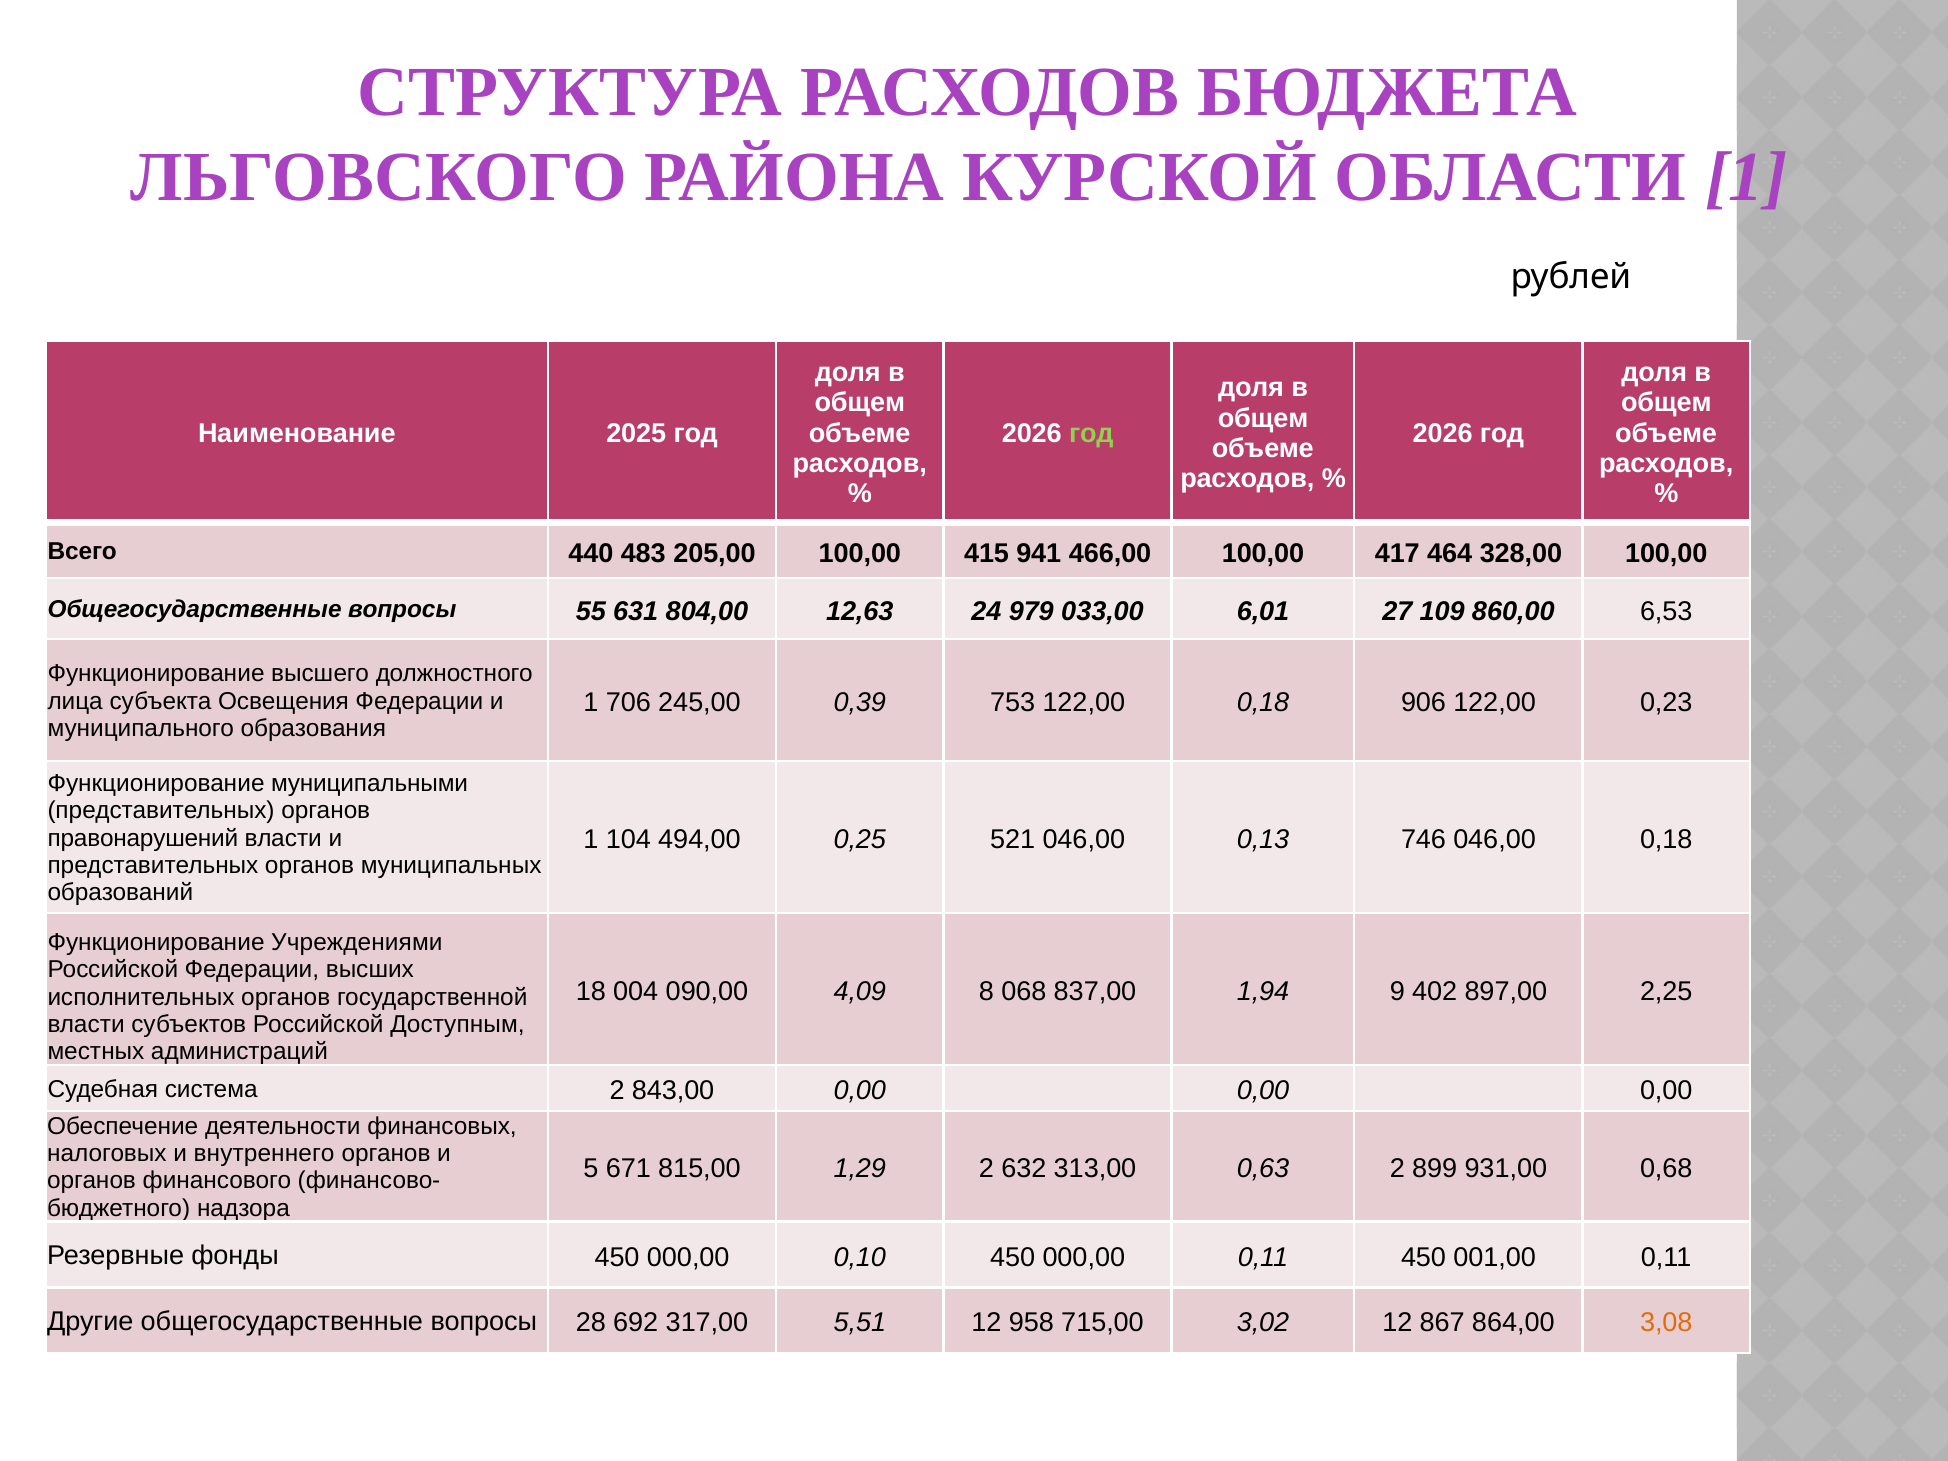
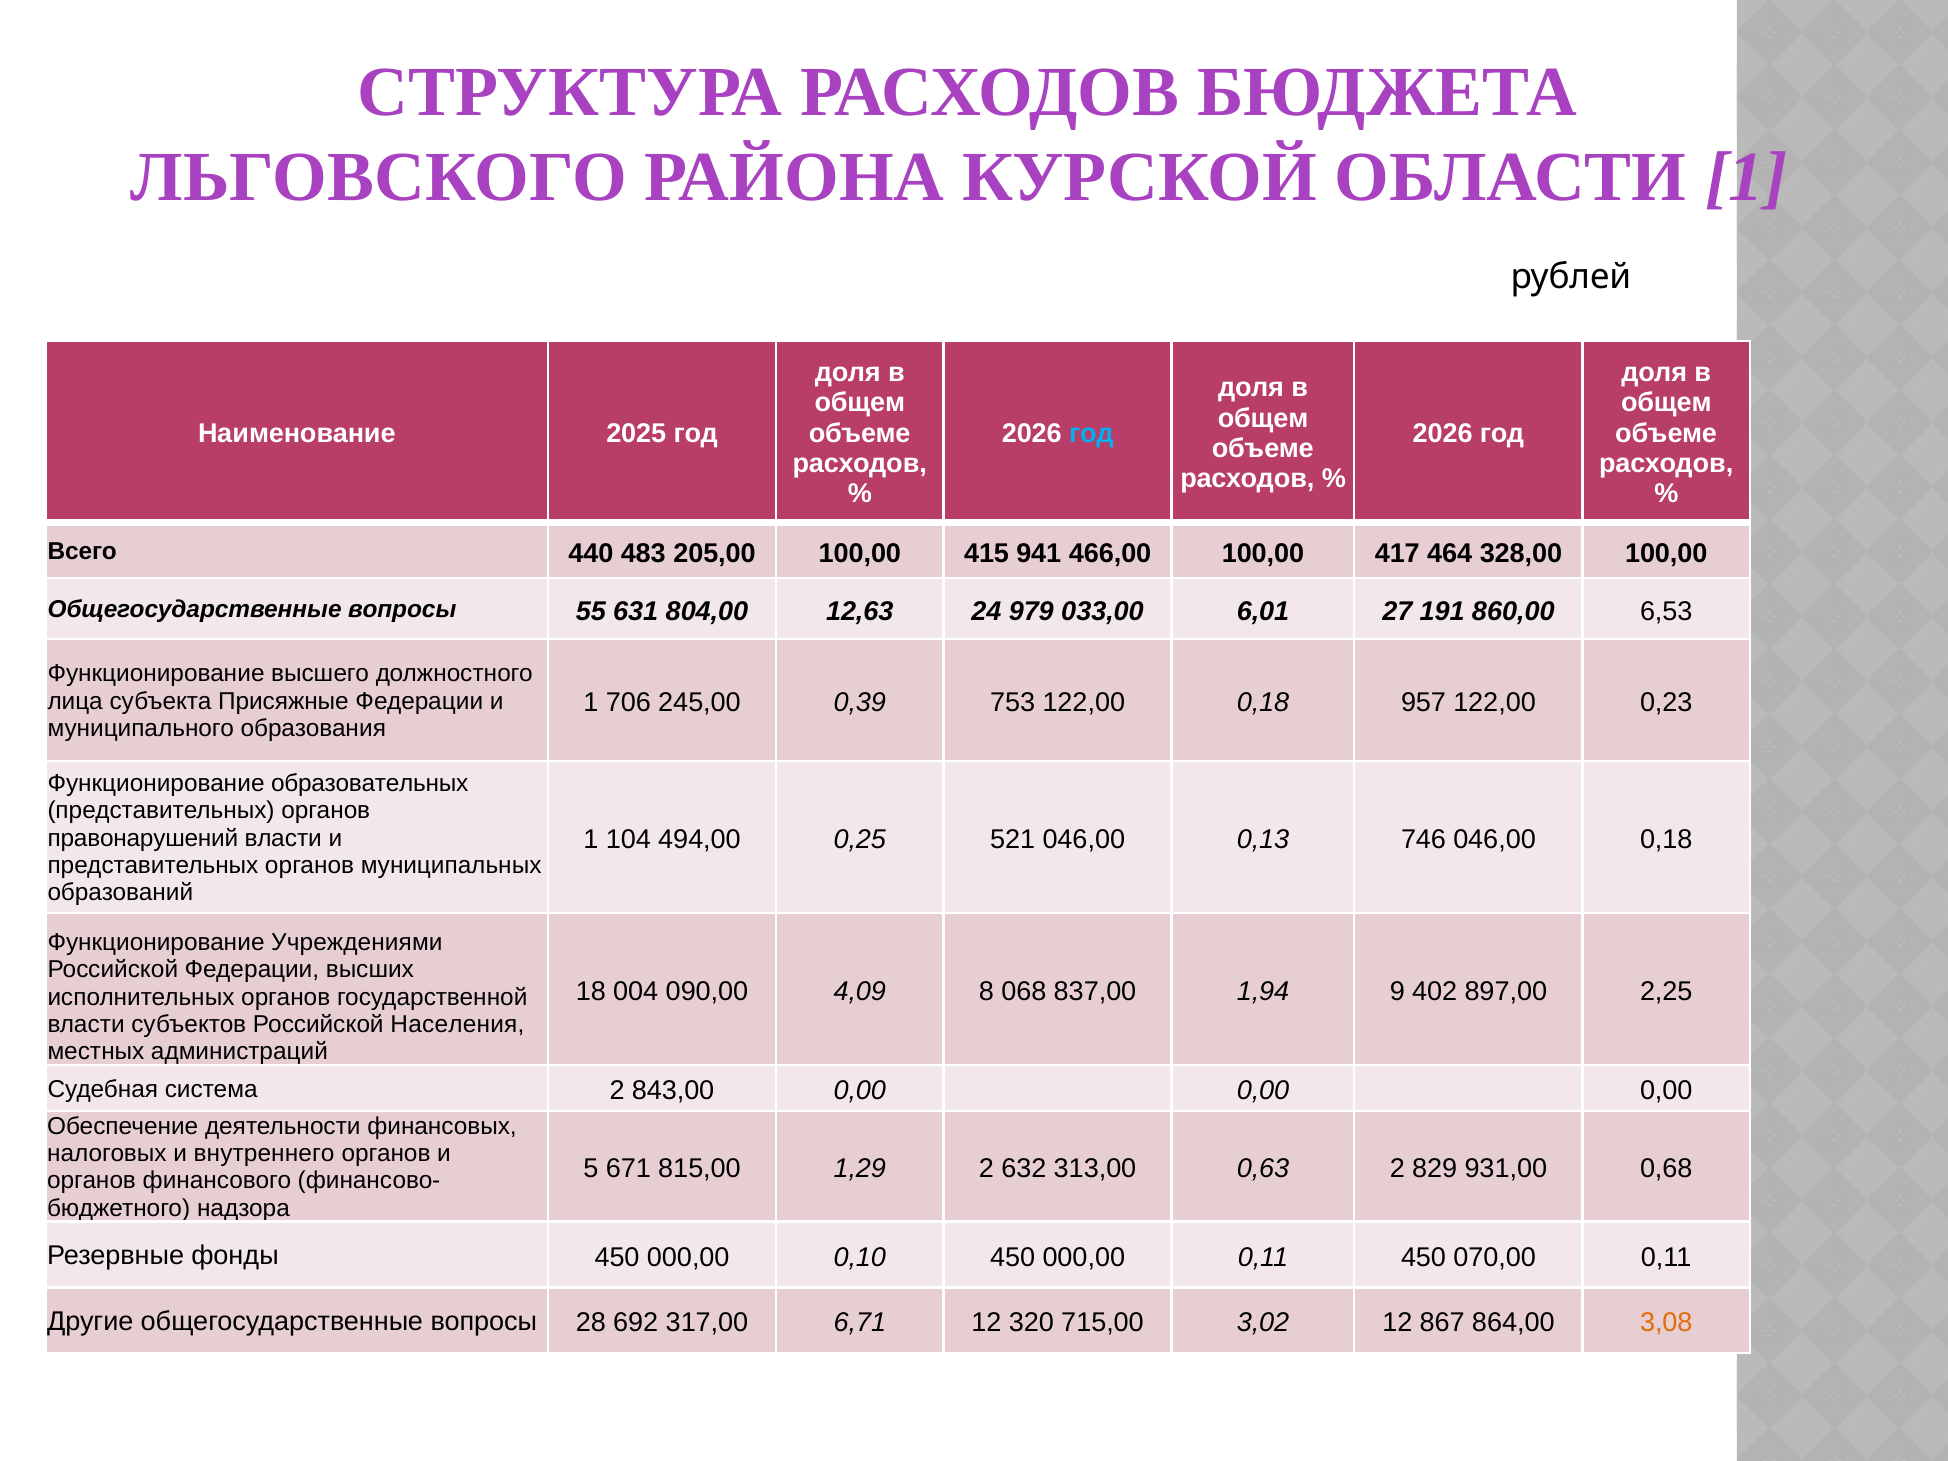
год at (1091, 433) colour: light green -> light blue
109: 109 -> 191
Освещения: Освещения -> Присяжные
906: 906 -> 957
муниципальными: муниципальными -> образовательных
Доступным: Доступным -> Населения
899: 899 -> 829
001,00: 001,00 -> 070,00
5,51: 5,51 -> 6,71
958: 958 -> 320
